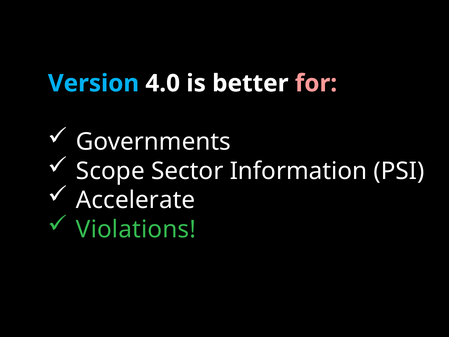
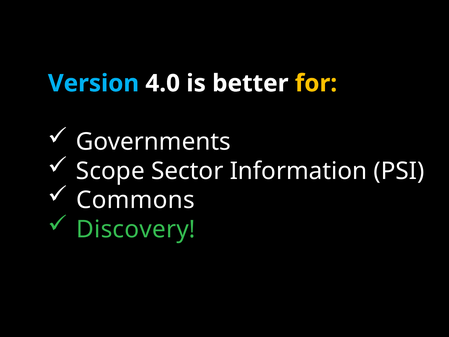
for colour: pink -> yellow
Accelerate: Accelerate -> Commons
Violations: Violations -> Discovery
